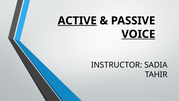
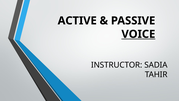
ACTIVE underline: present -> none
